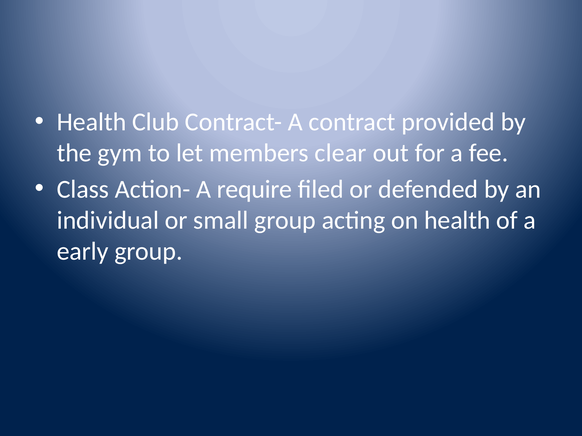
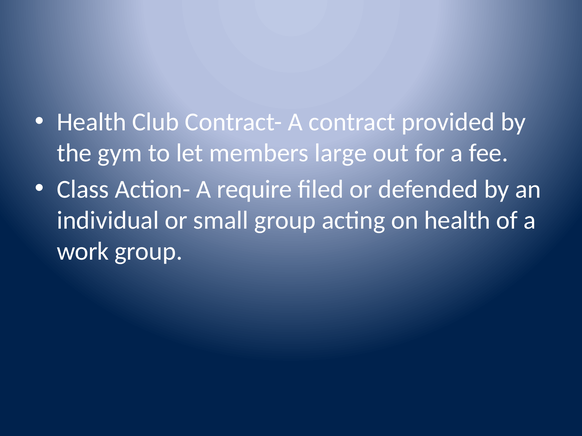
clear: clear -> large
early: early -> work
